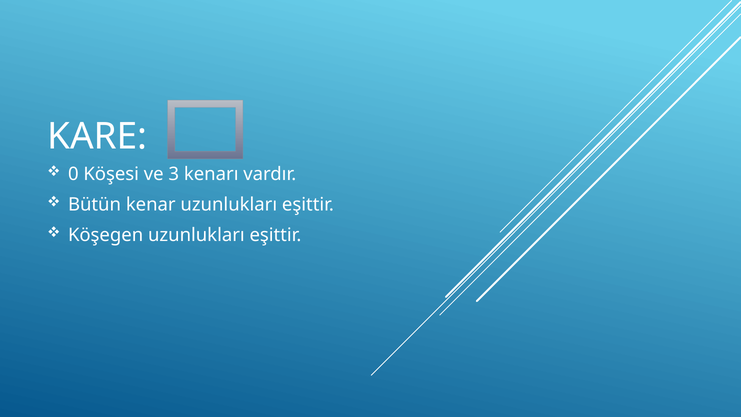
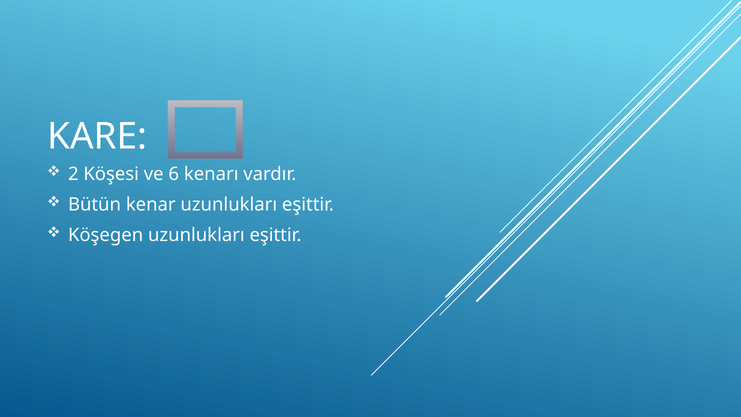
0: 0 -> 2
3: 3 -> 6
